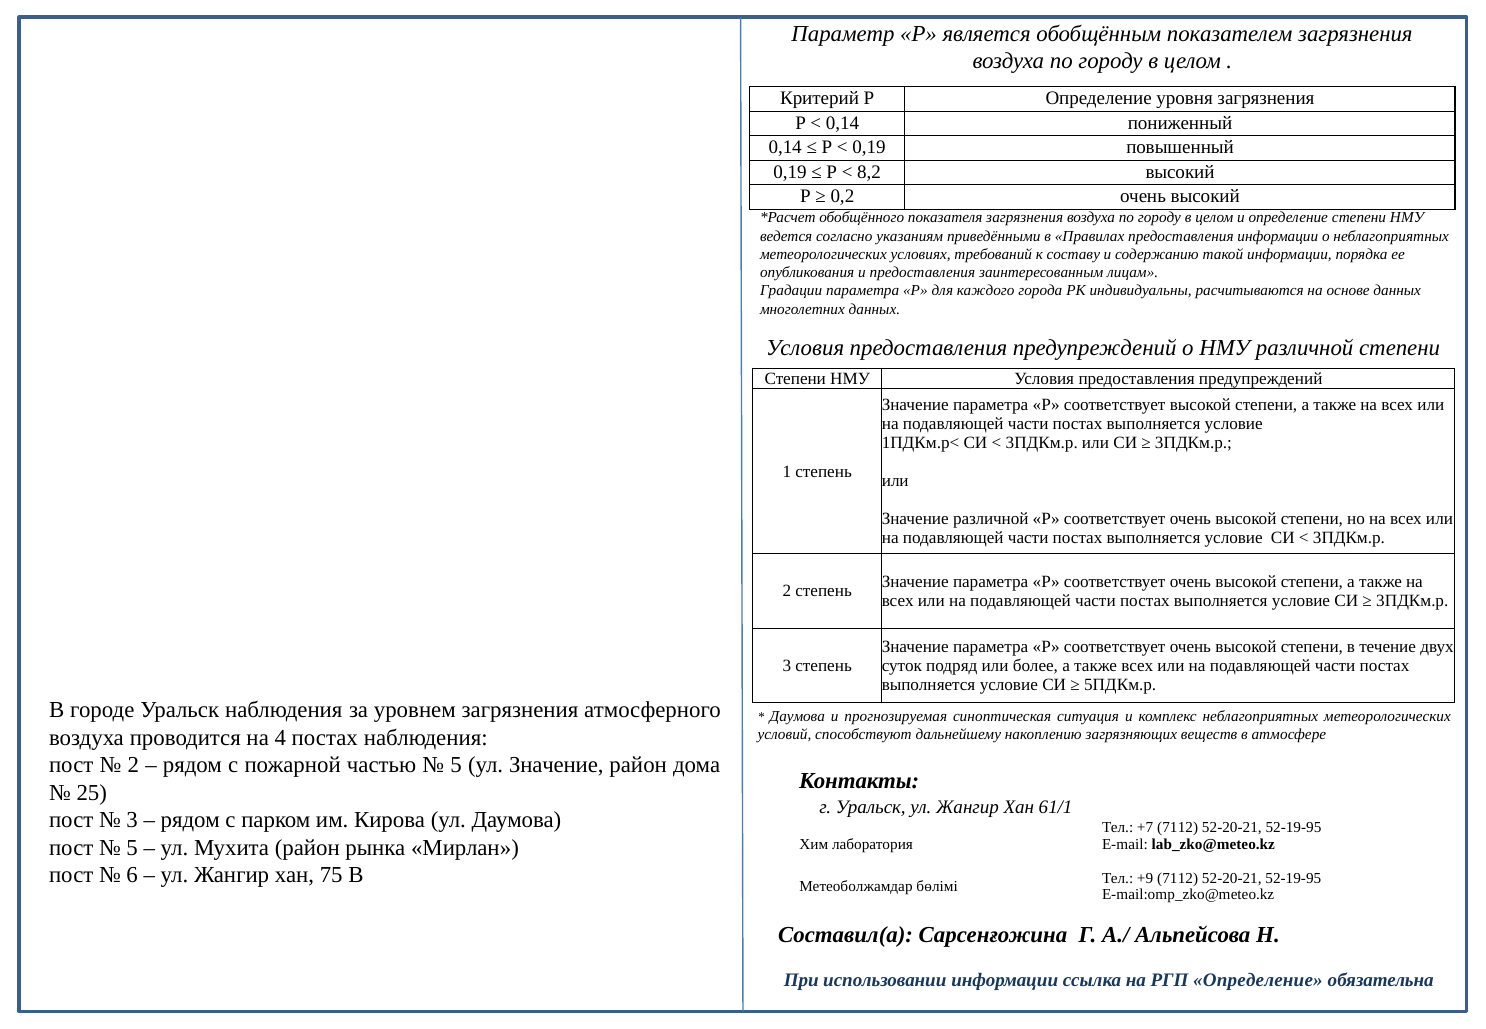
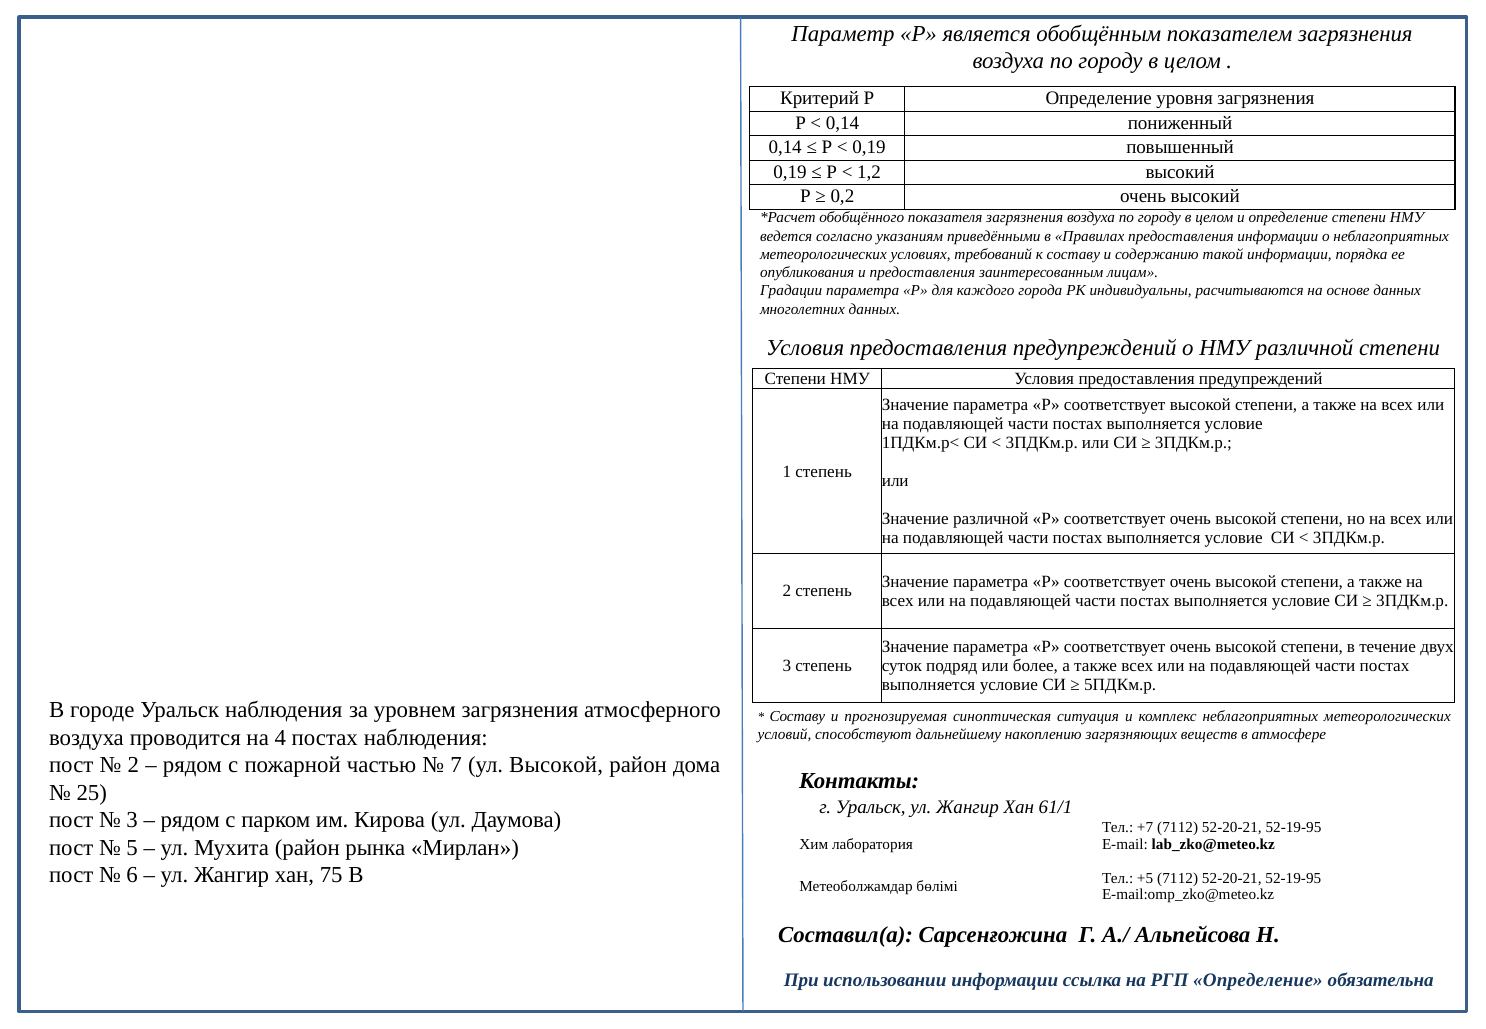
8,2: 8,2 -> 1,2
Даумова at (797, 716): Даумова -> Составу
5 at (456, 765): 5 -> 7
ул Значение: Значение -> Высокой
+9: +9 -> +5
